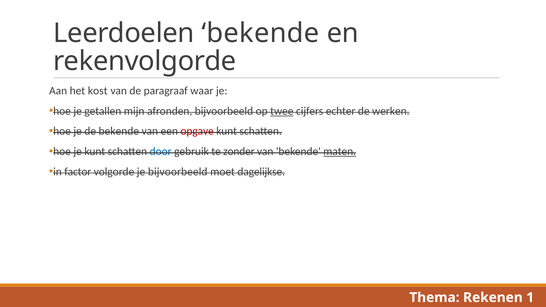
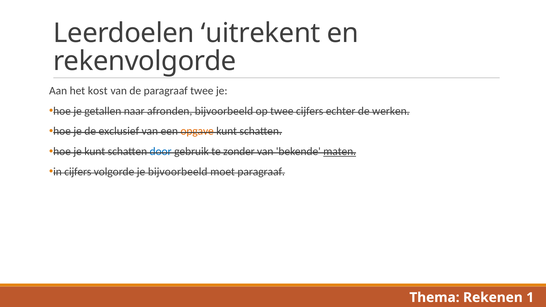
Leerdoelen bekende: bekende -> uitrekent
paragraaf waar: waar -> twee
mijn: mijn -> naar
twee at (282, 111) underline: present -> none
de bekende: bekende -> exclusief
opgave colour: red -> orange
in factor: factor -> cijfers
moet dagelijkse: dagelijkse -> paragraaf
